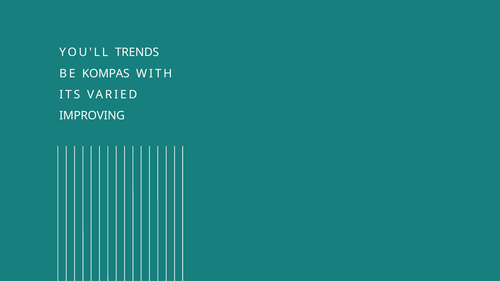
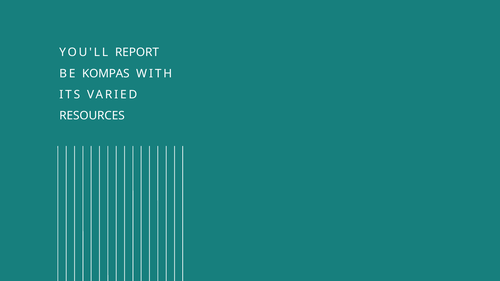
TRENDS: TRENDS -> REPORT
IMPROVING: IMPROVING -> RESOURCES
